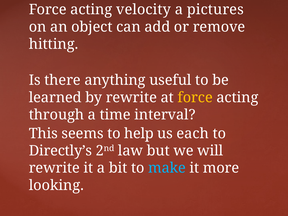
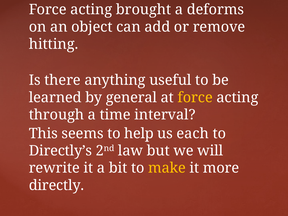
velocity: velocity -> brought
pictures: pictures -> deforms
by rewrite: rewrite -> general
make colour: light blue -> yellow
looking: looking -> directly
